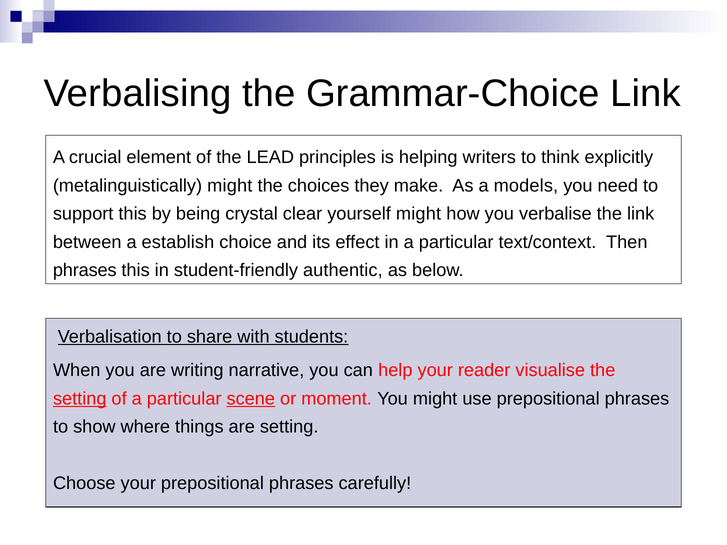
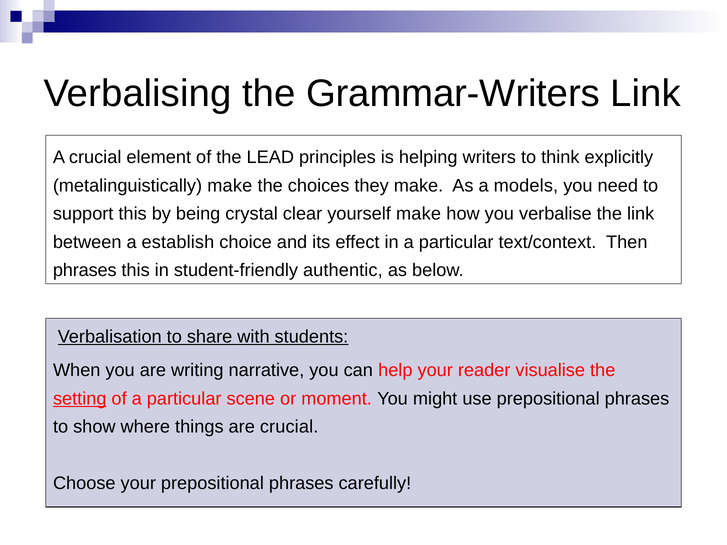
Grammar-Choice: Grammar-Choice -> Grammar-Writers
metalinguistically might: might -> make
yourself might: might -> make
scene underline: present -> none
are setting: setting -> crucial
